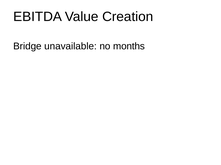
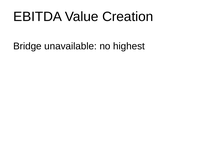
months: months -> highest
